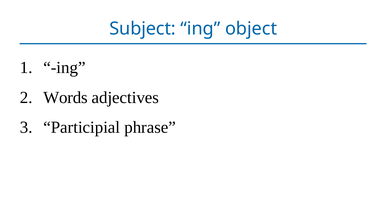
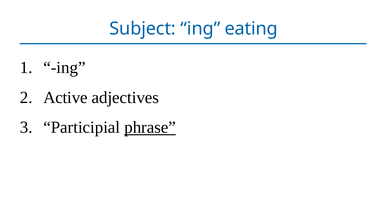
object: object -> eating
Words: Words -> Active
phrase underline: none -> present
